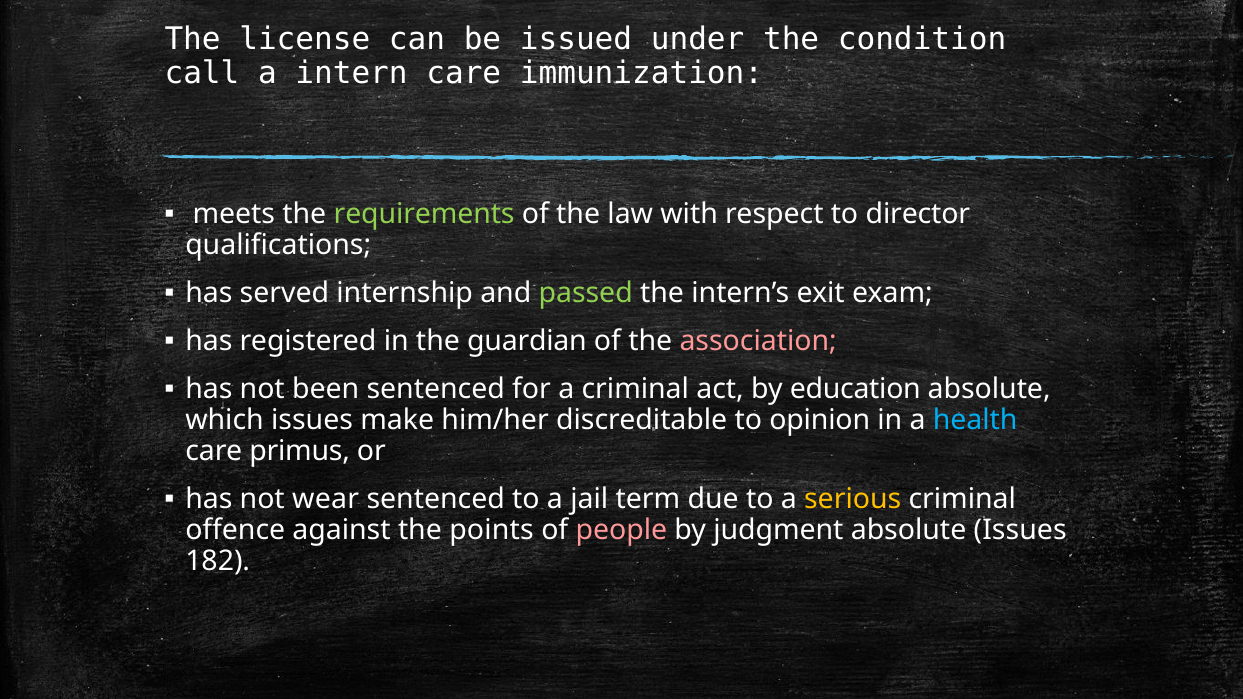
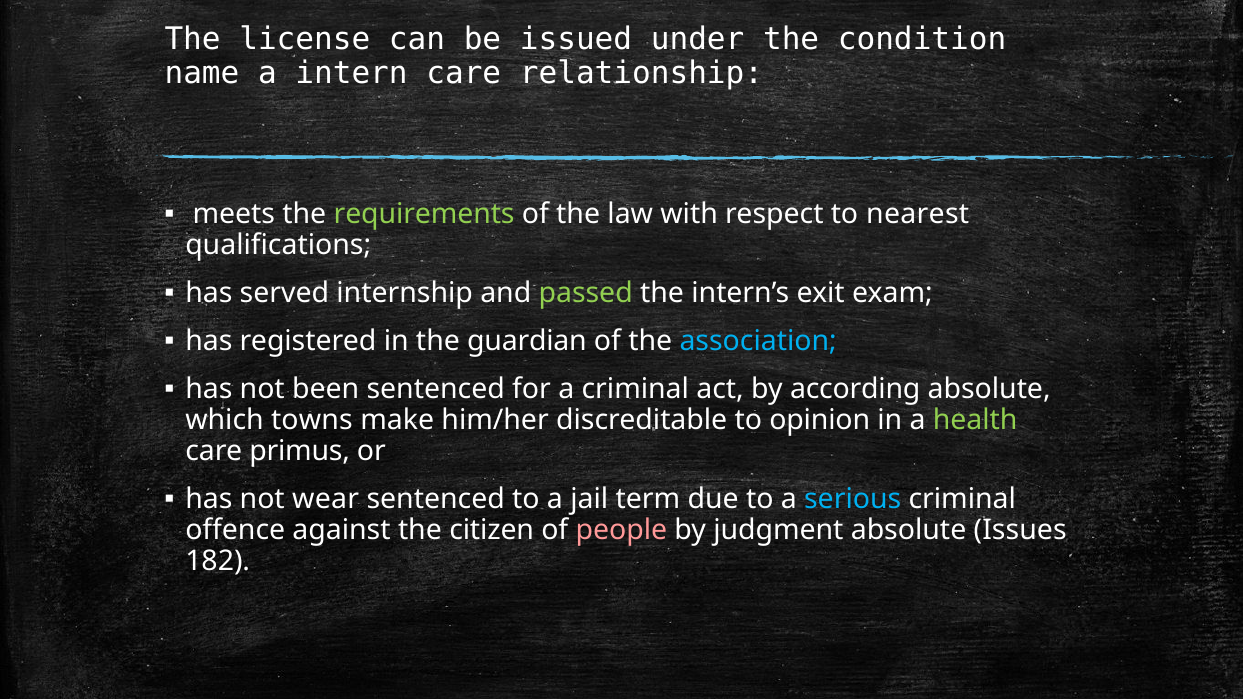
call: call -> name
immunization: immunization -> relationship
director: director -> nearest
association colour: pink -> light blue
education: education -> according
which issues: issues -> towns
health colour: light blue -> light green
serious colour: yellow -> light blue
points: points -> citizen
